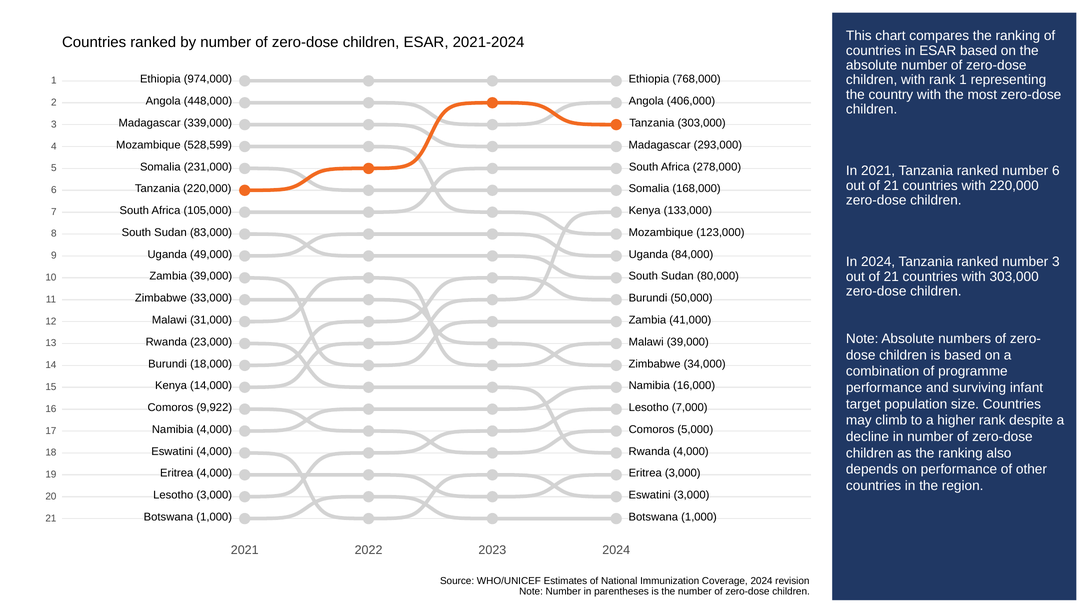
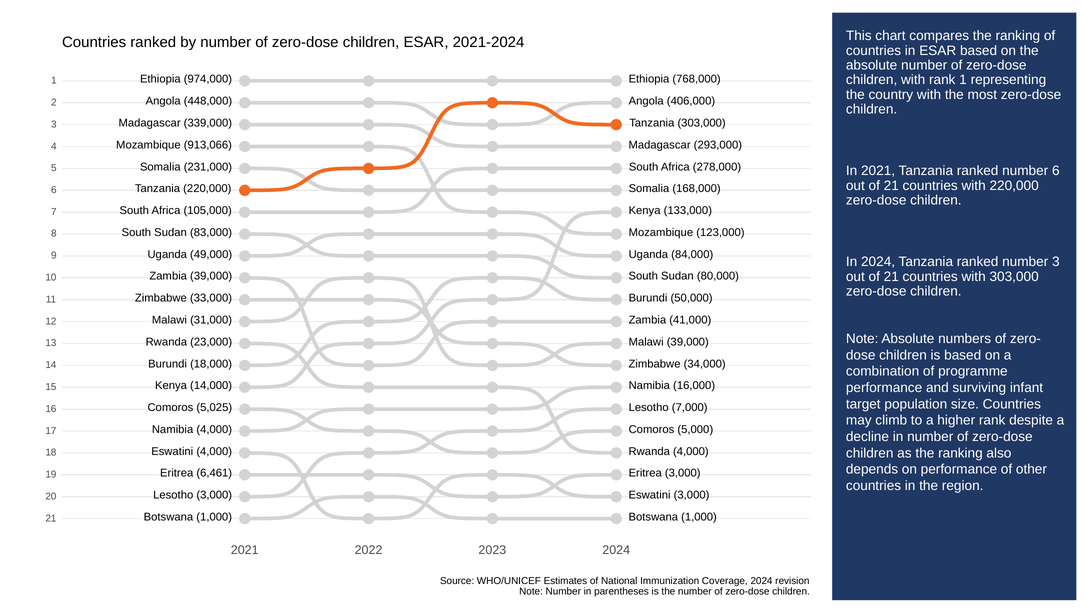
528,599: 528,599 -> 913,066
9,922: 9,922 -> 5,025
Eritrea 4,000: 4,000 -> 6,461
